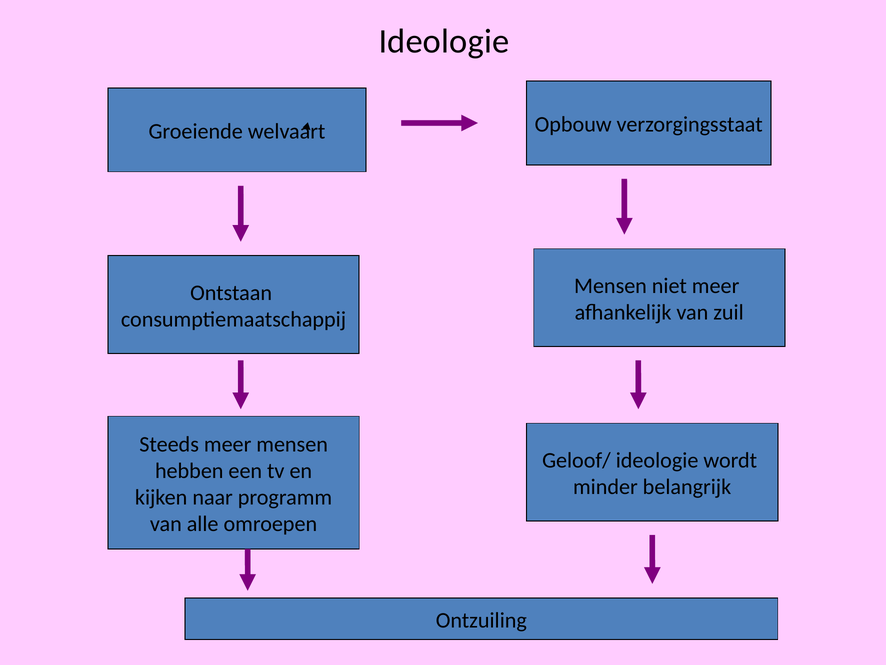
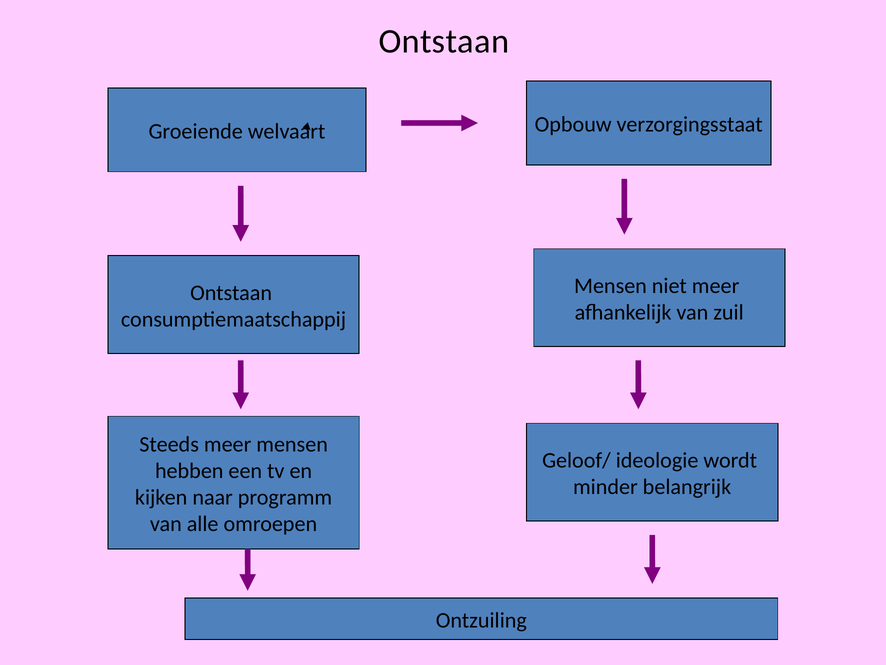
Ideologie at (444, 41): Ideologie -> Ontstaan
